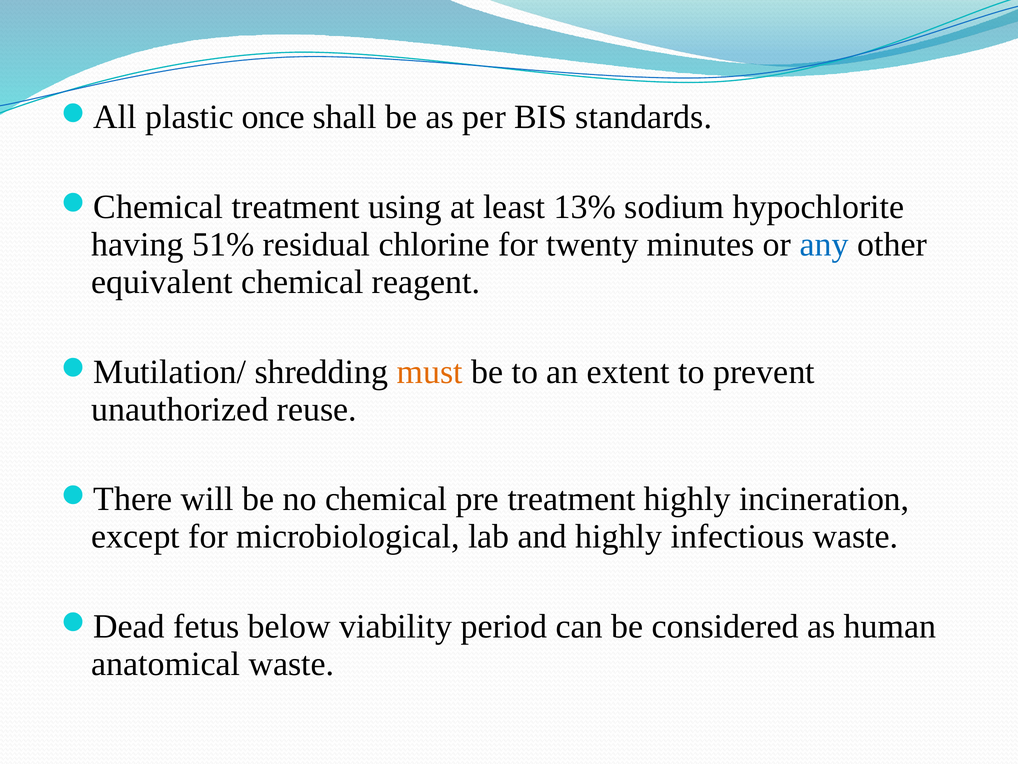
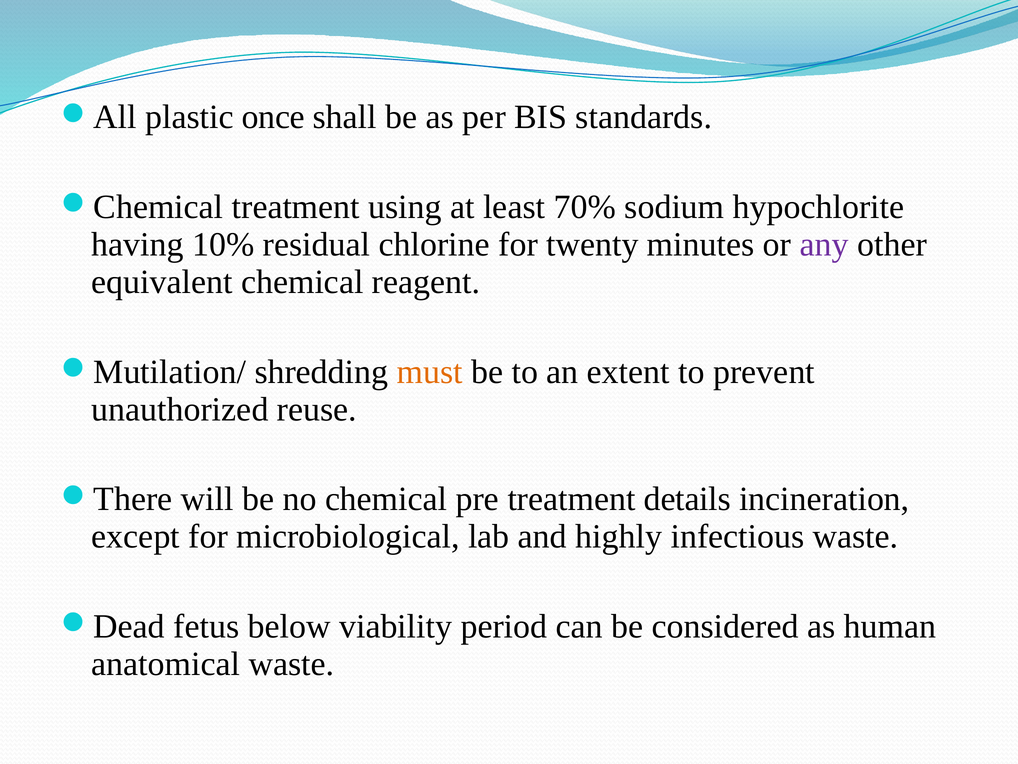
13%: 13% -> 70%
51%: 51% -> 10%
any colour: blue -> purple
treatment highly: highly -> details
